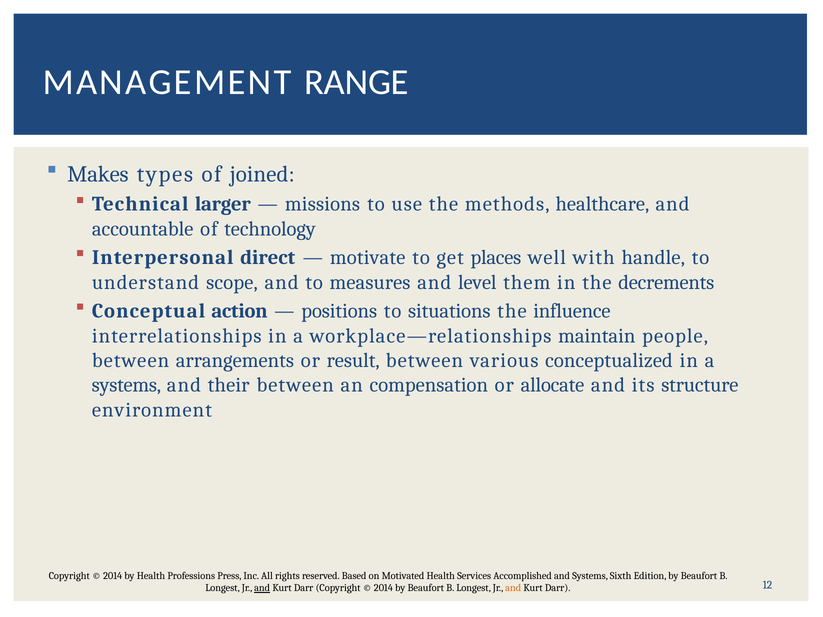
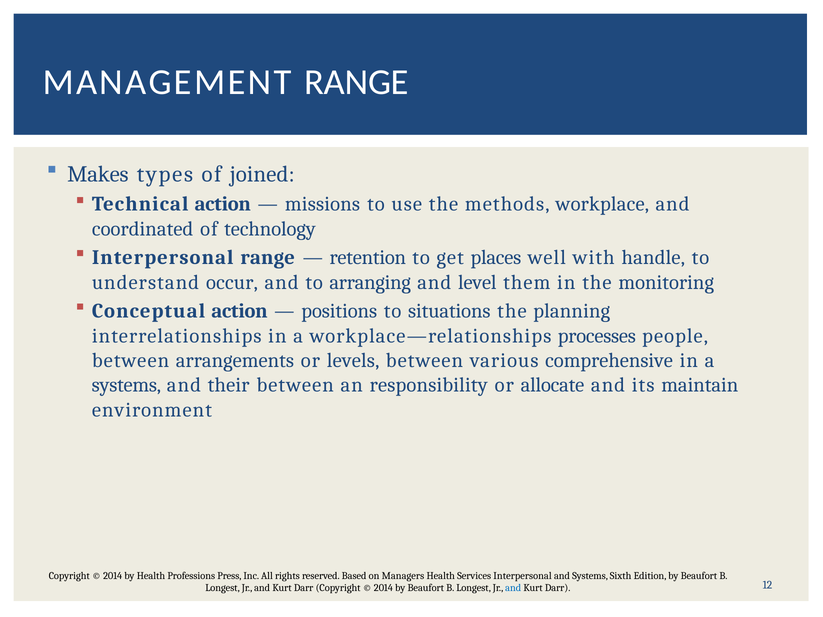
Technical larger: larger -> action
healthcare: healthcare -> workplace
accountable: accountable -> coordinated
Interpersonal direct: direct -> range
motivate: motivate -> retention
scope: scope -> occur
measures: measures -> arranging
decrements: decrements -> monitoring
influence: influence -> planning
maintain: maintain -> processes
result: result -> levels
conceptualized: conceptualized -> comprehensive
compensation: compensation -> responsibility
structure: structure -> maintain
Motivated: Motivated -> Managers
Accomplished at (523, 576): Accomplished -> Interpersonal
and at (262, 588) underline: present -> none
and at (513, 588) colour: orange -> blue
